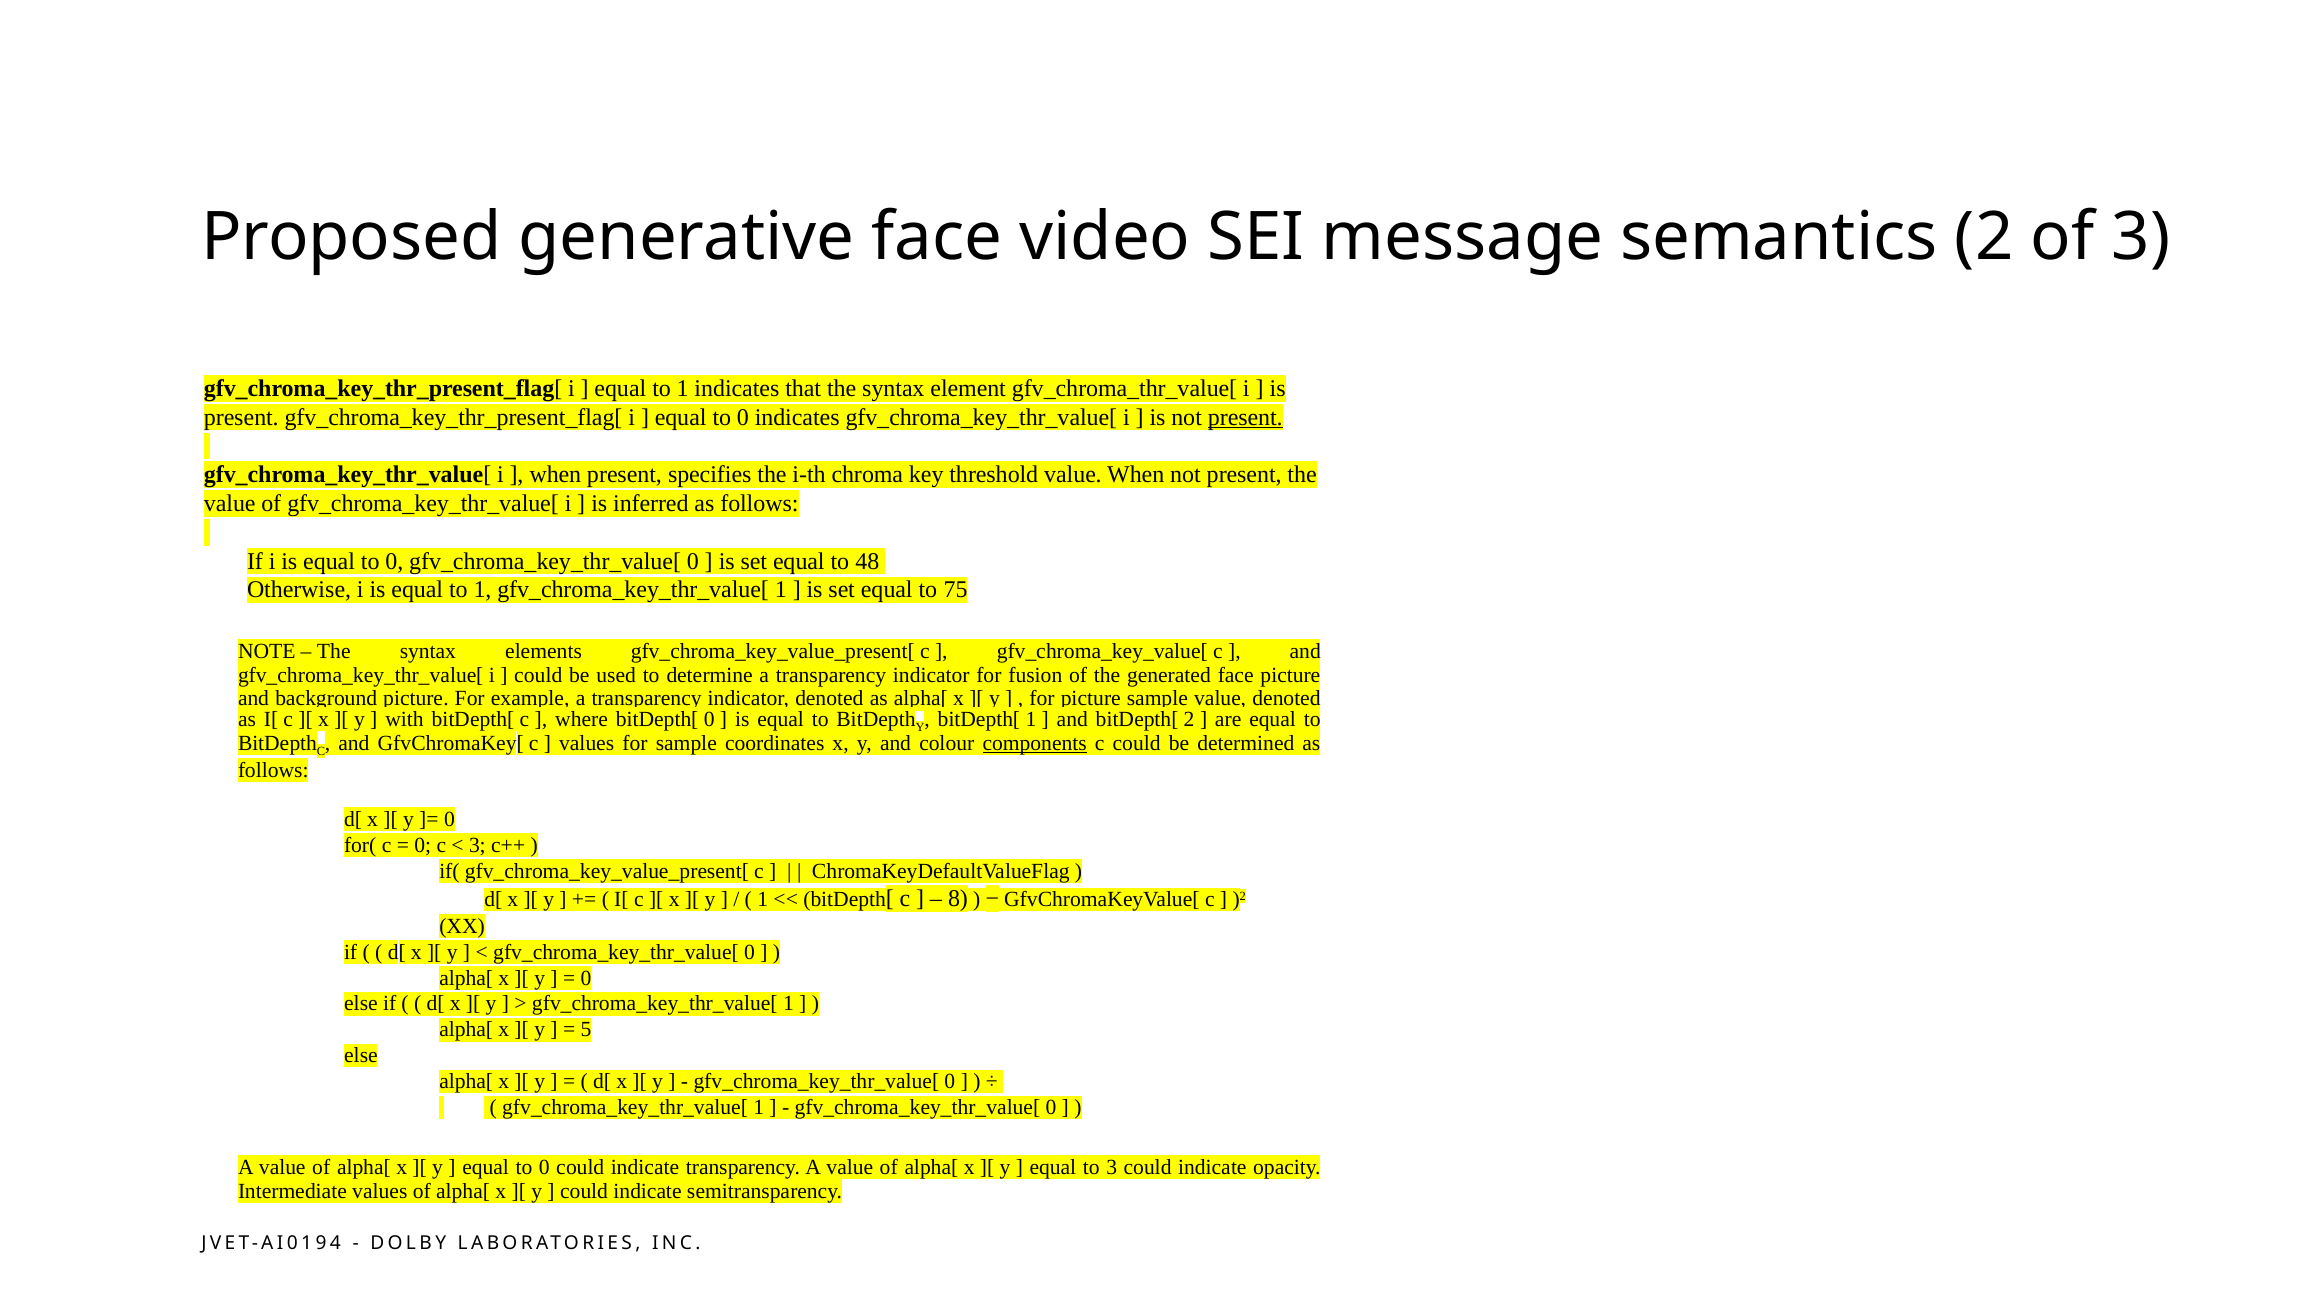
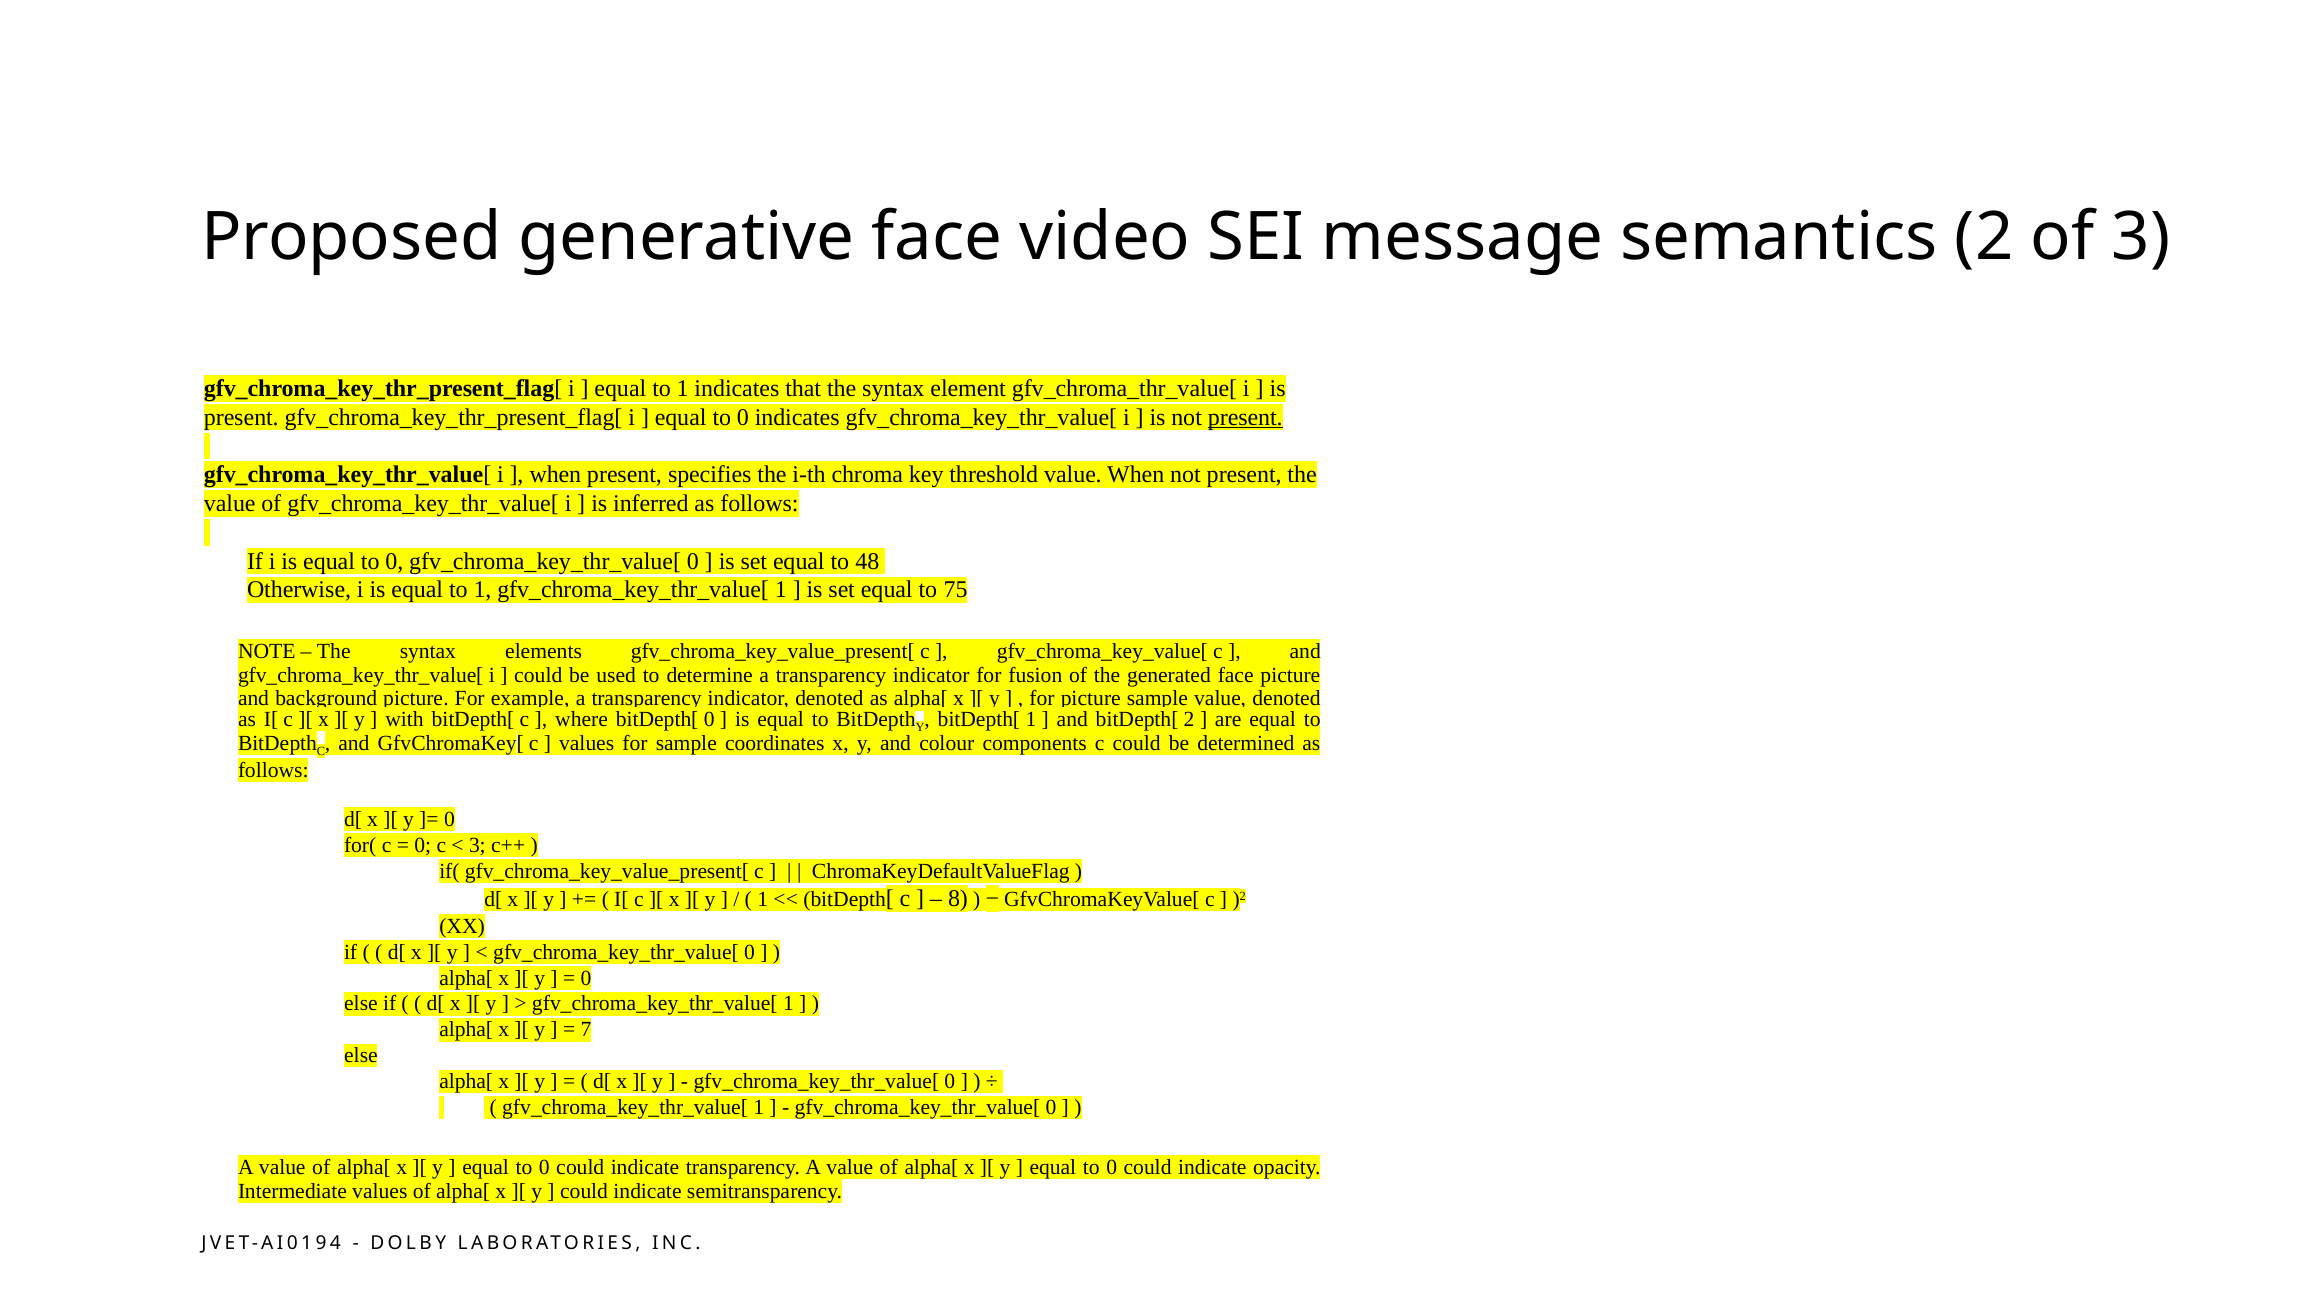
components underline: present -> none
5: 5 -> 7
3 at (1112, 1168): 3 -> 0
